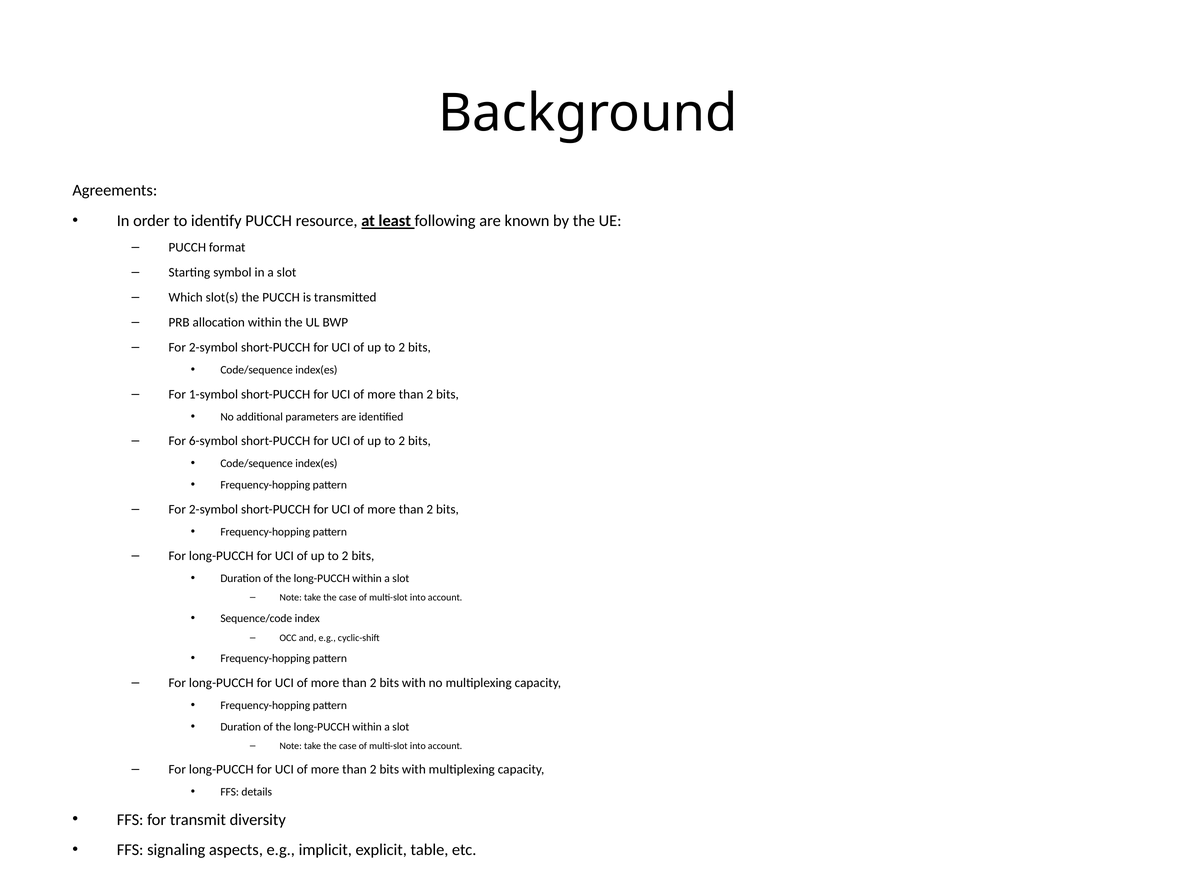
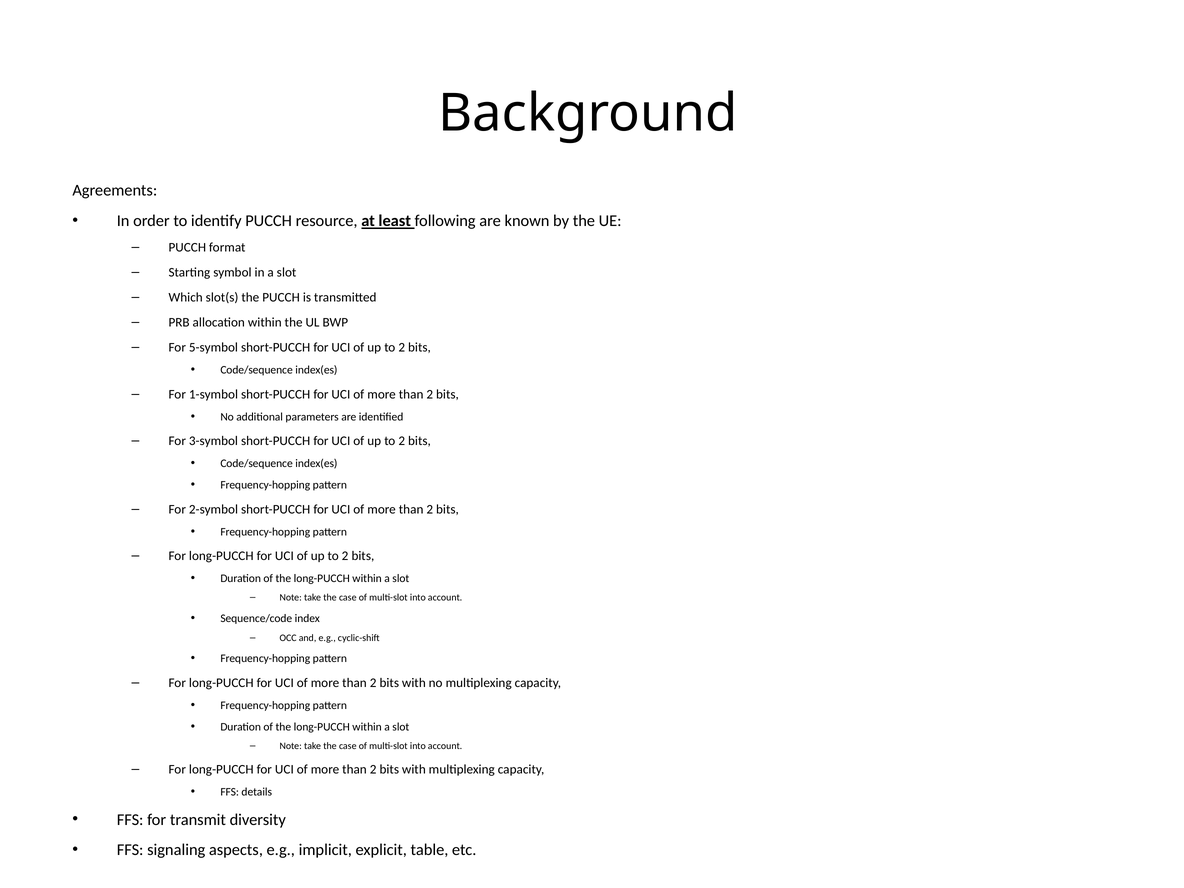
2-symbol at (213, 348): 2-symbol -> 5-symbol
6-symbol: 6-symbol -> 3-symbol
